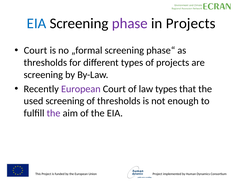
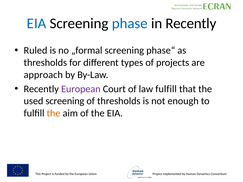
phase colour: purple -> blue
in Projects: Projects -> Recently
Court at (35, 51): Court -> Ruled
screening at (43, 75): screening -> approach
law types: types -> fulfill
the at (54, 113) colour: purple -> orange
